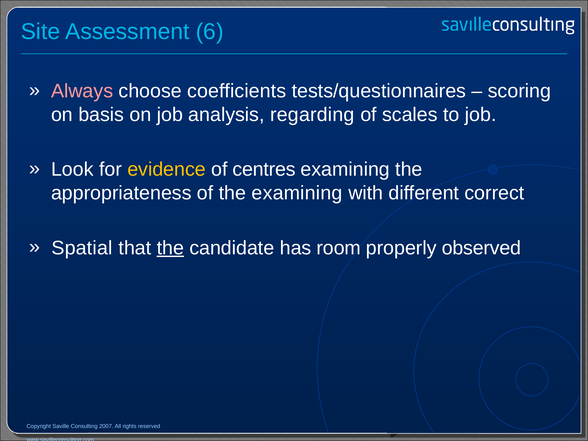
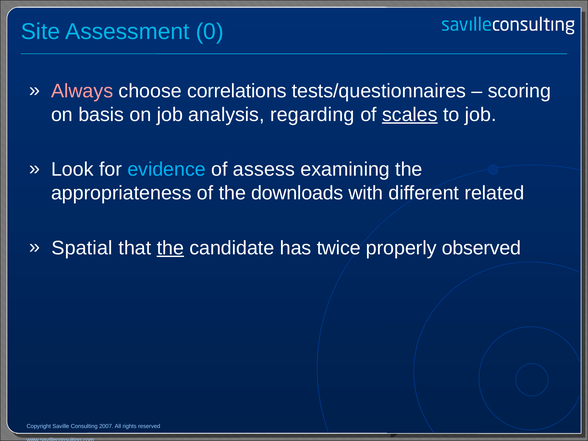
6: 6 -> 0
coefficients: coefficients -> correlations
scales underline: none -> present
evidence colour: yellow -> light blue
centres: centres -> assess
the examining: examining -> downloads
correct: correct -> related
room: room -> twice
